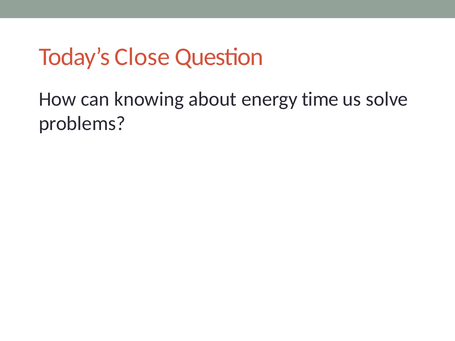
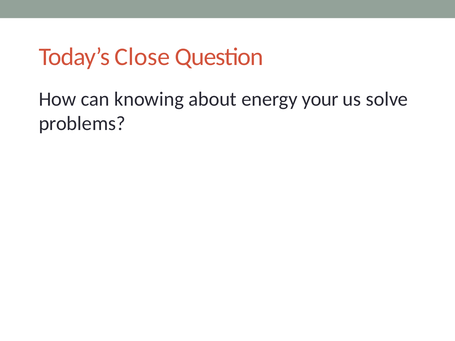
time: time -> your
